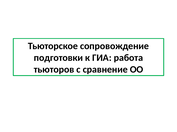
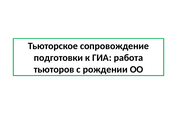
сравнение: сравнение -> рождении
